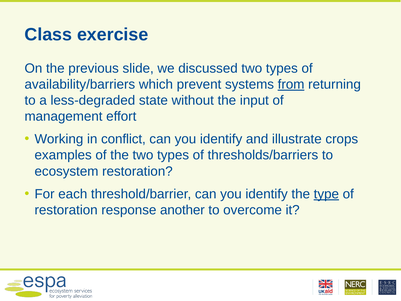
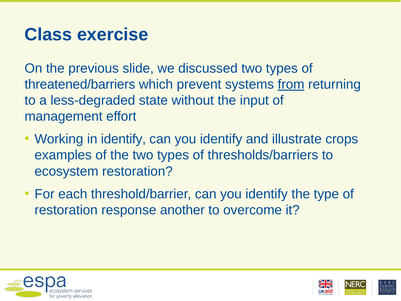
availability/barriers: availability/barriers -> threatened/barriers
in conflict: conflict -> identify
type underline: present -> none
